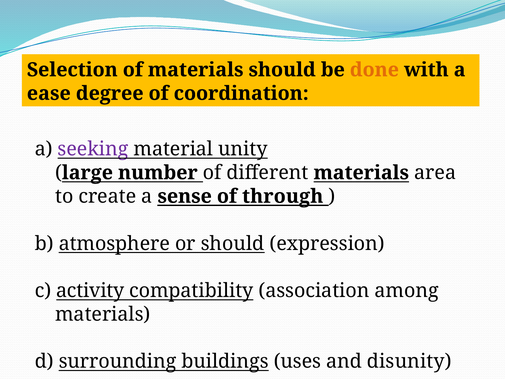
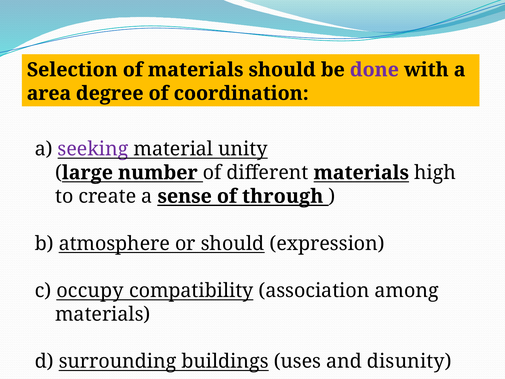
done colour: orange -> purple
ease: ease -> area
area: area -> high
activity: activity -> occupy
